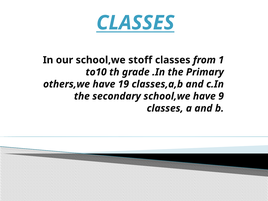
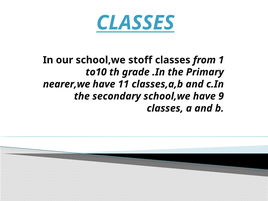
others,we: others,we -> nearer,we
19: 19 -> 11
